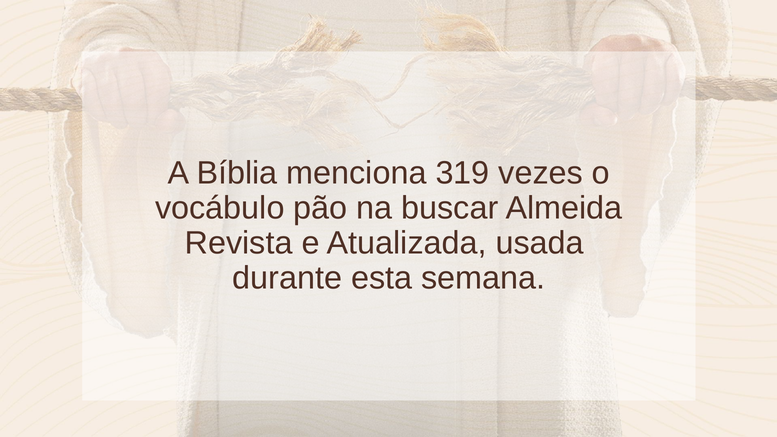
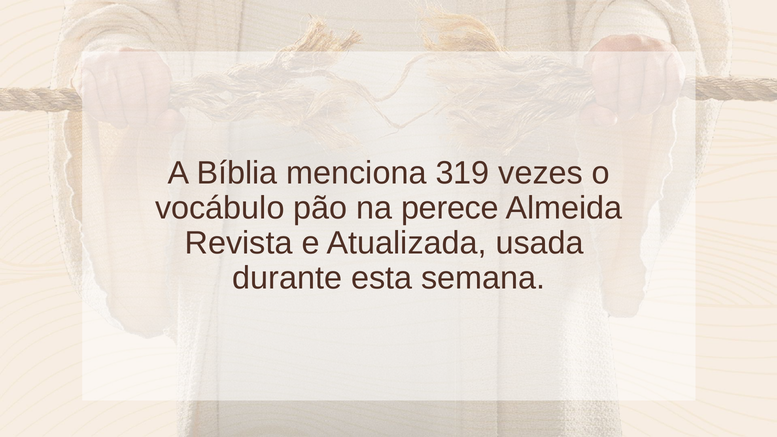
buscar: buscar -> perece
